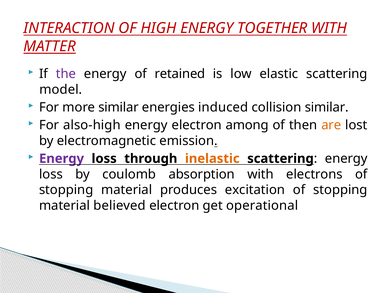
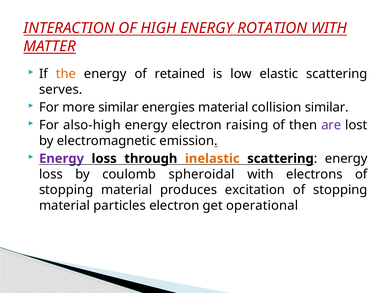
TOGETHER: TOGETHER -> ROTATION
the colour: purple -> orange
model: model -> serves
energies induced: induced -> material
among: among -> raising
are colour: orange -> purple
absorption: absorption -> spheroidal
believed: believed -> particles
